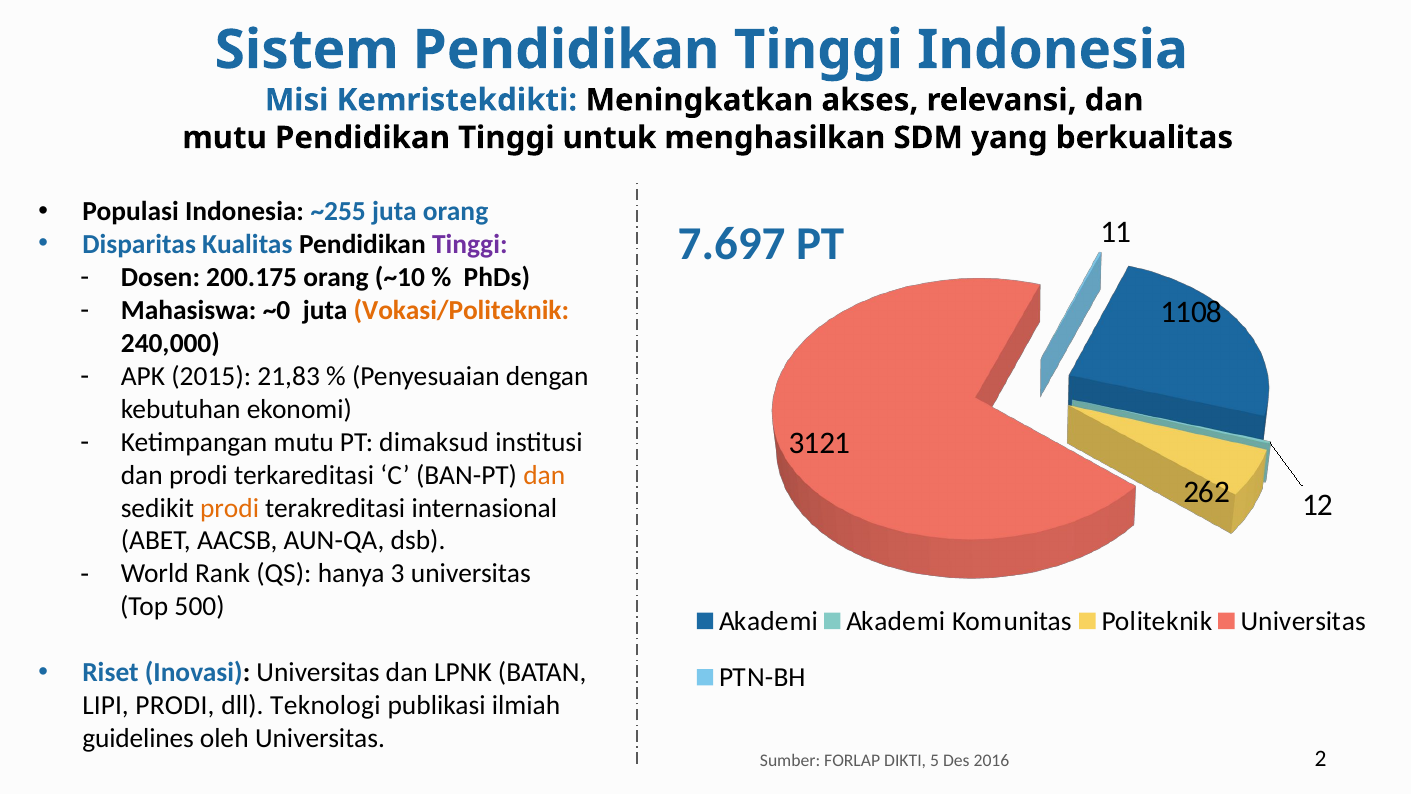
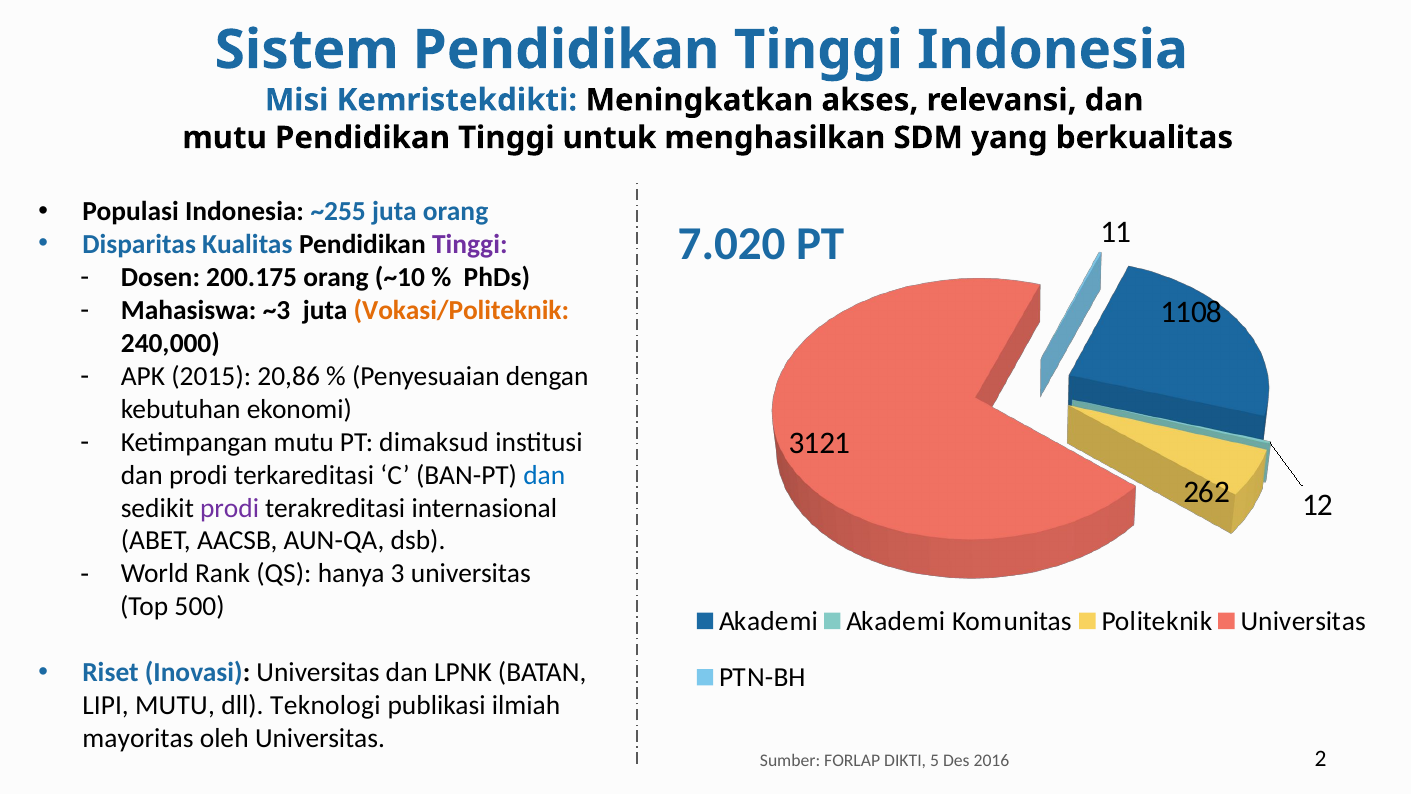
7.697: 7.697 -> 7.020
~0: ~0 -> ~3
21,83: 21,83 -> 20,86
dan at (544, 475) colour: orange -> blue
prodi at (230, 508) colour: orange -> purple
LIPI PRODI: PRODI -> MUTU
guidelines: guidelines -> mayoritas
